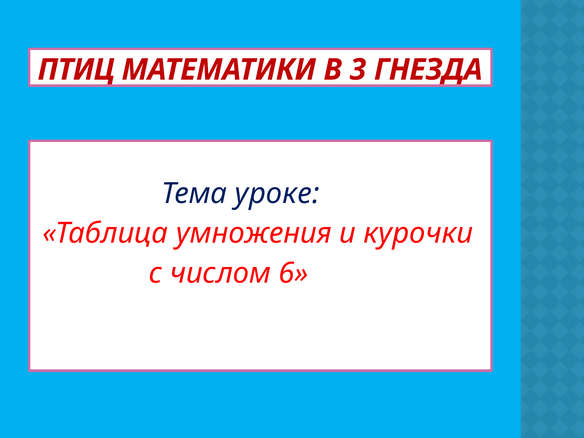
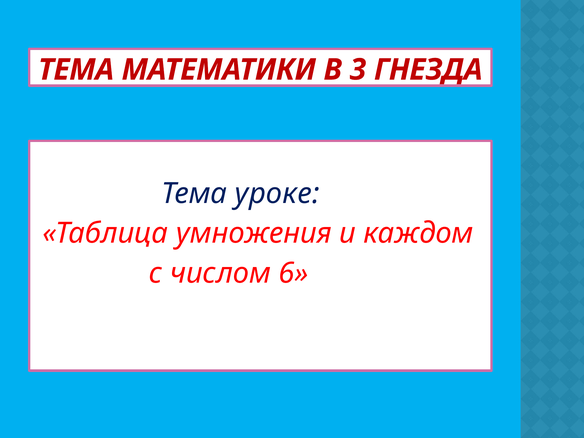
ПТИЦ at (76, 70): ПТИЦ -> ТЕМА
курочки: курочки -> каждом
